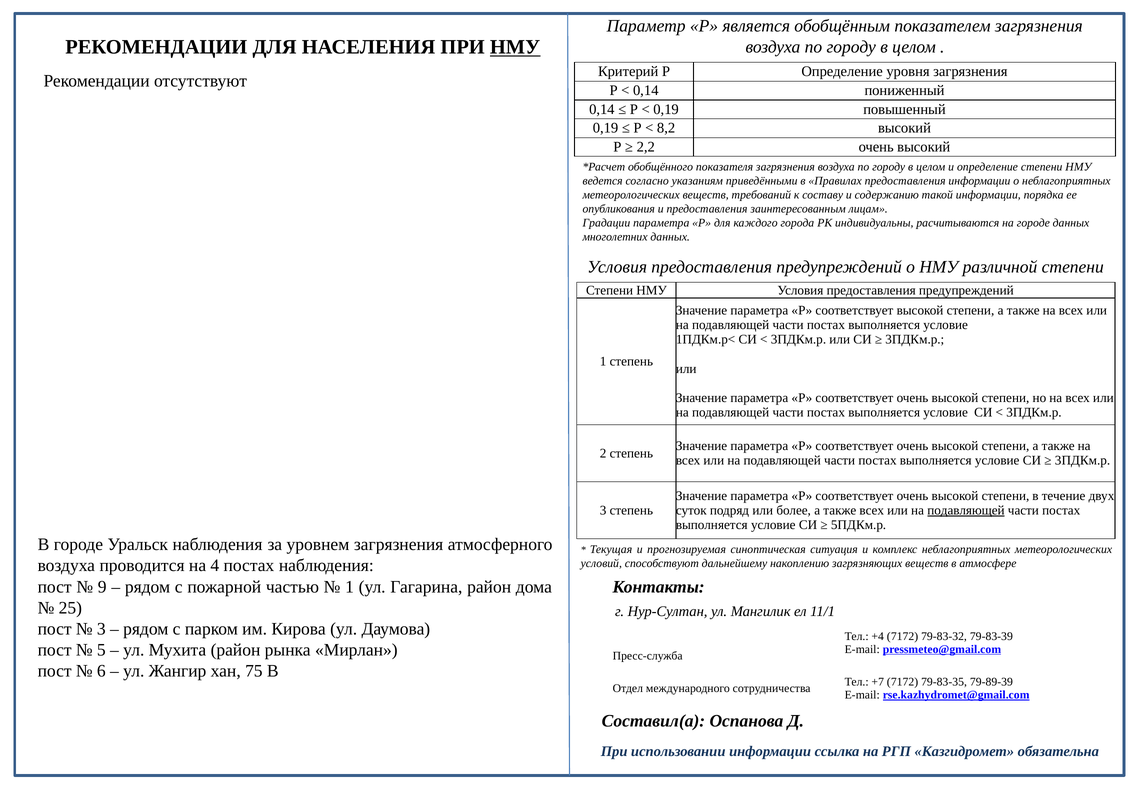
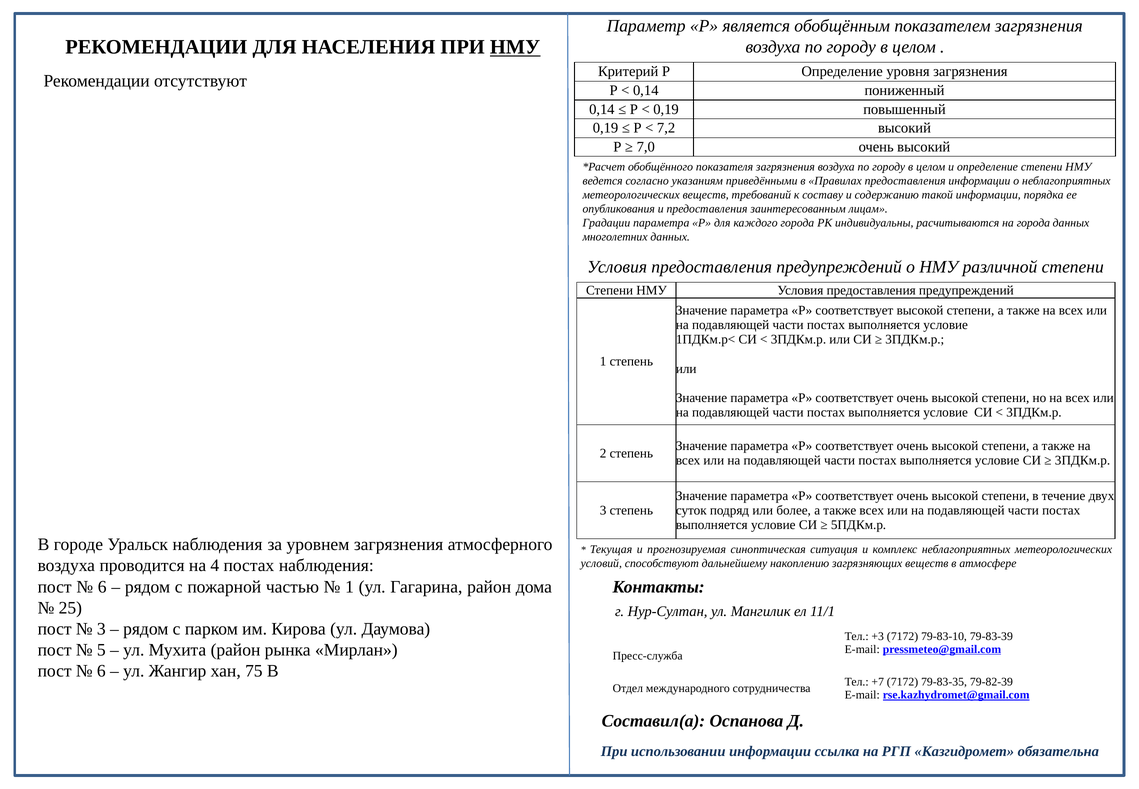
8,2: 8,2 -> 7,2
2,2: 2,2 -> 7,0
на городе: городе -> города
подавляющей at (966, 510) underline: present -> none
9 at (102, 586): 9 -> 6
+4: +4 -> +3
79-83-32: 79-83-32 -> 79-83-10
79-89-39: 79-89-39 -> 79-82-39
